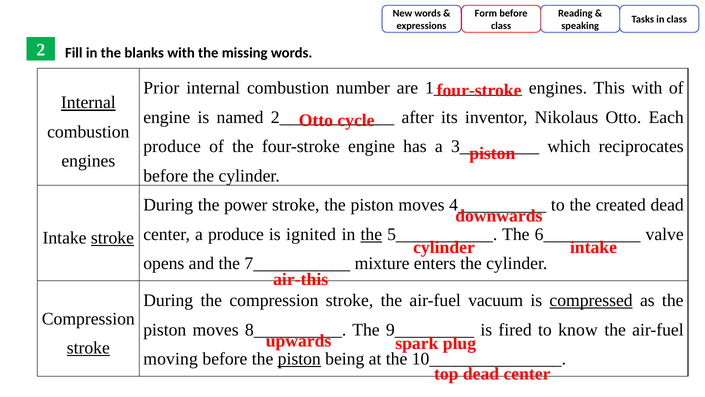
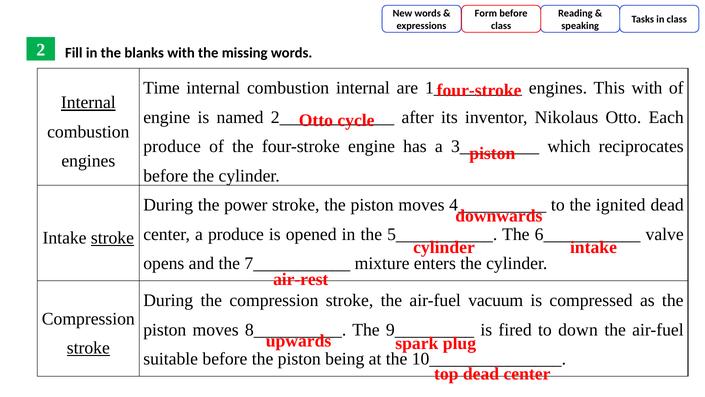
Prior: Prior -> Time
combustion number: number -> internal
created: created -> ignited
ignited: ignited -> opened
the at (371, 234) underline: present -> none
air-this: air-this -> air-rest
compressed underline: present -> none
know: know -> down
moving: moving -> suitable
piston at (299, 359) underline: present -> none
